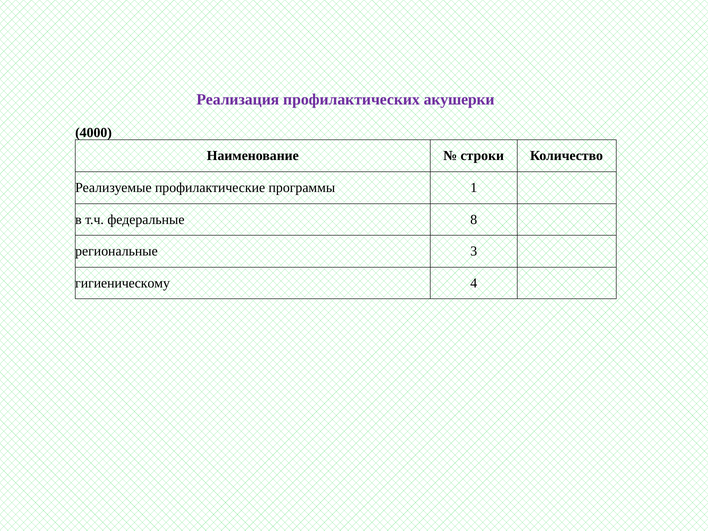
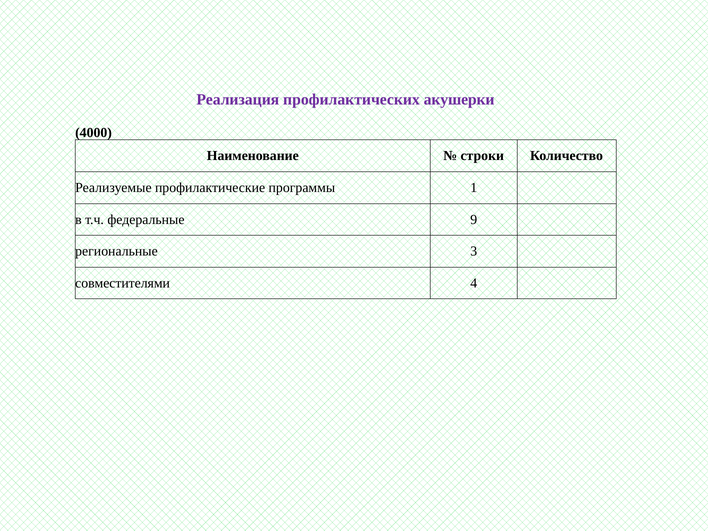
8: 8 -> 9
гигиеническому: гигиеническому -> совместителями
